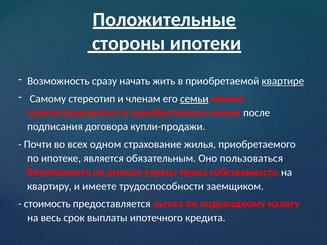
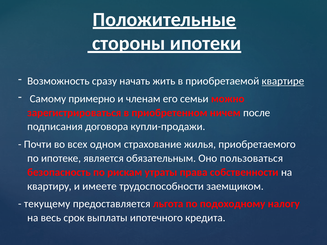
стереотип: стереотип -> примерно
семьи underline: present -> none
жизни: жизни -> ничем
стоимость: стоимость -> текущему
